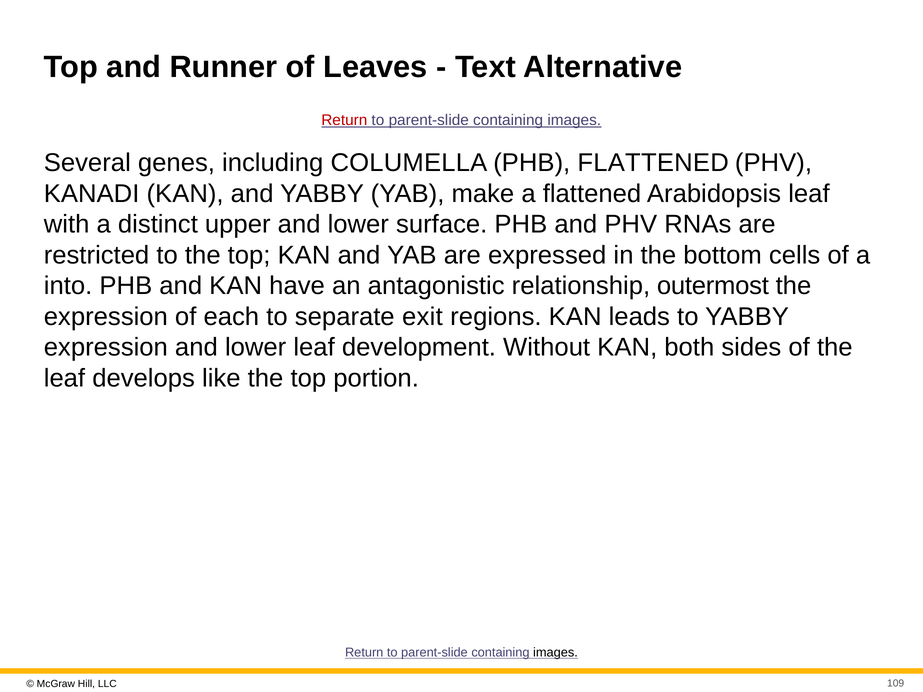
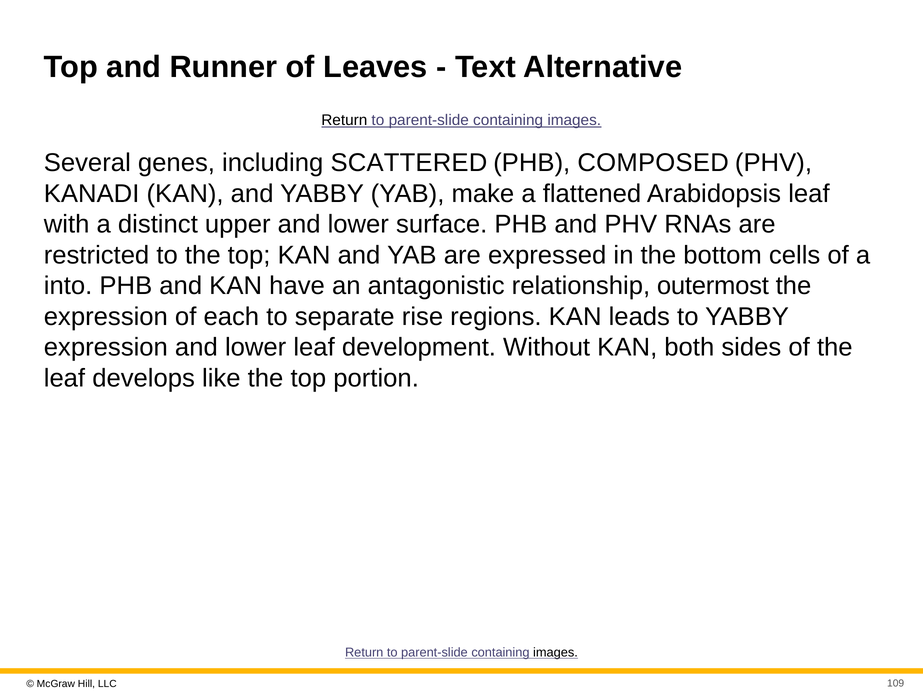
Return at (344, 120) colour: red -> black
COLUMELLA: COLUMELLA -> SCATTERED
PHB FLATTENED: FLATTENED -> COMPOSED
exit: exit -> rise
